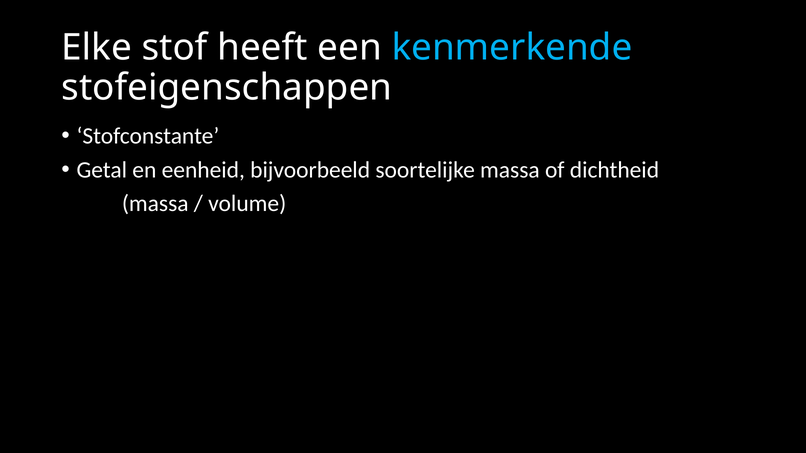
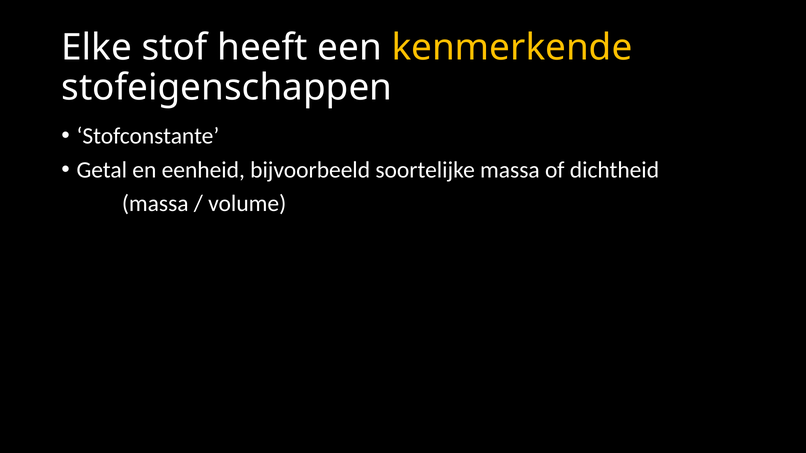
kenmerkende colour: light blue -> yellow
